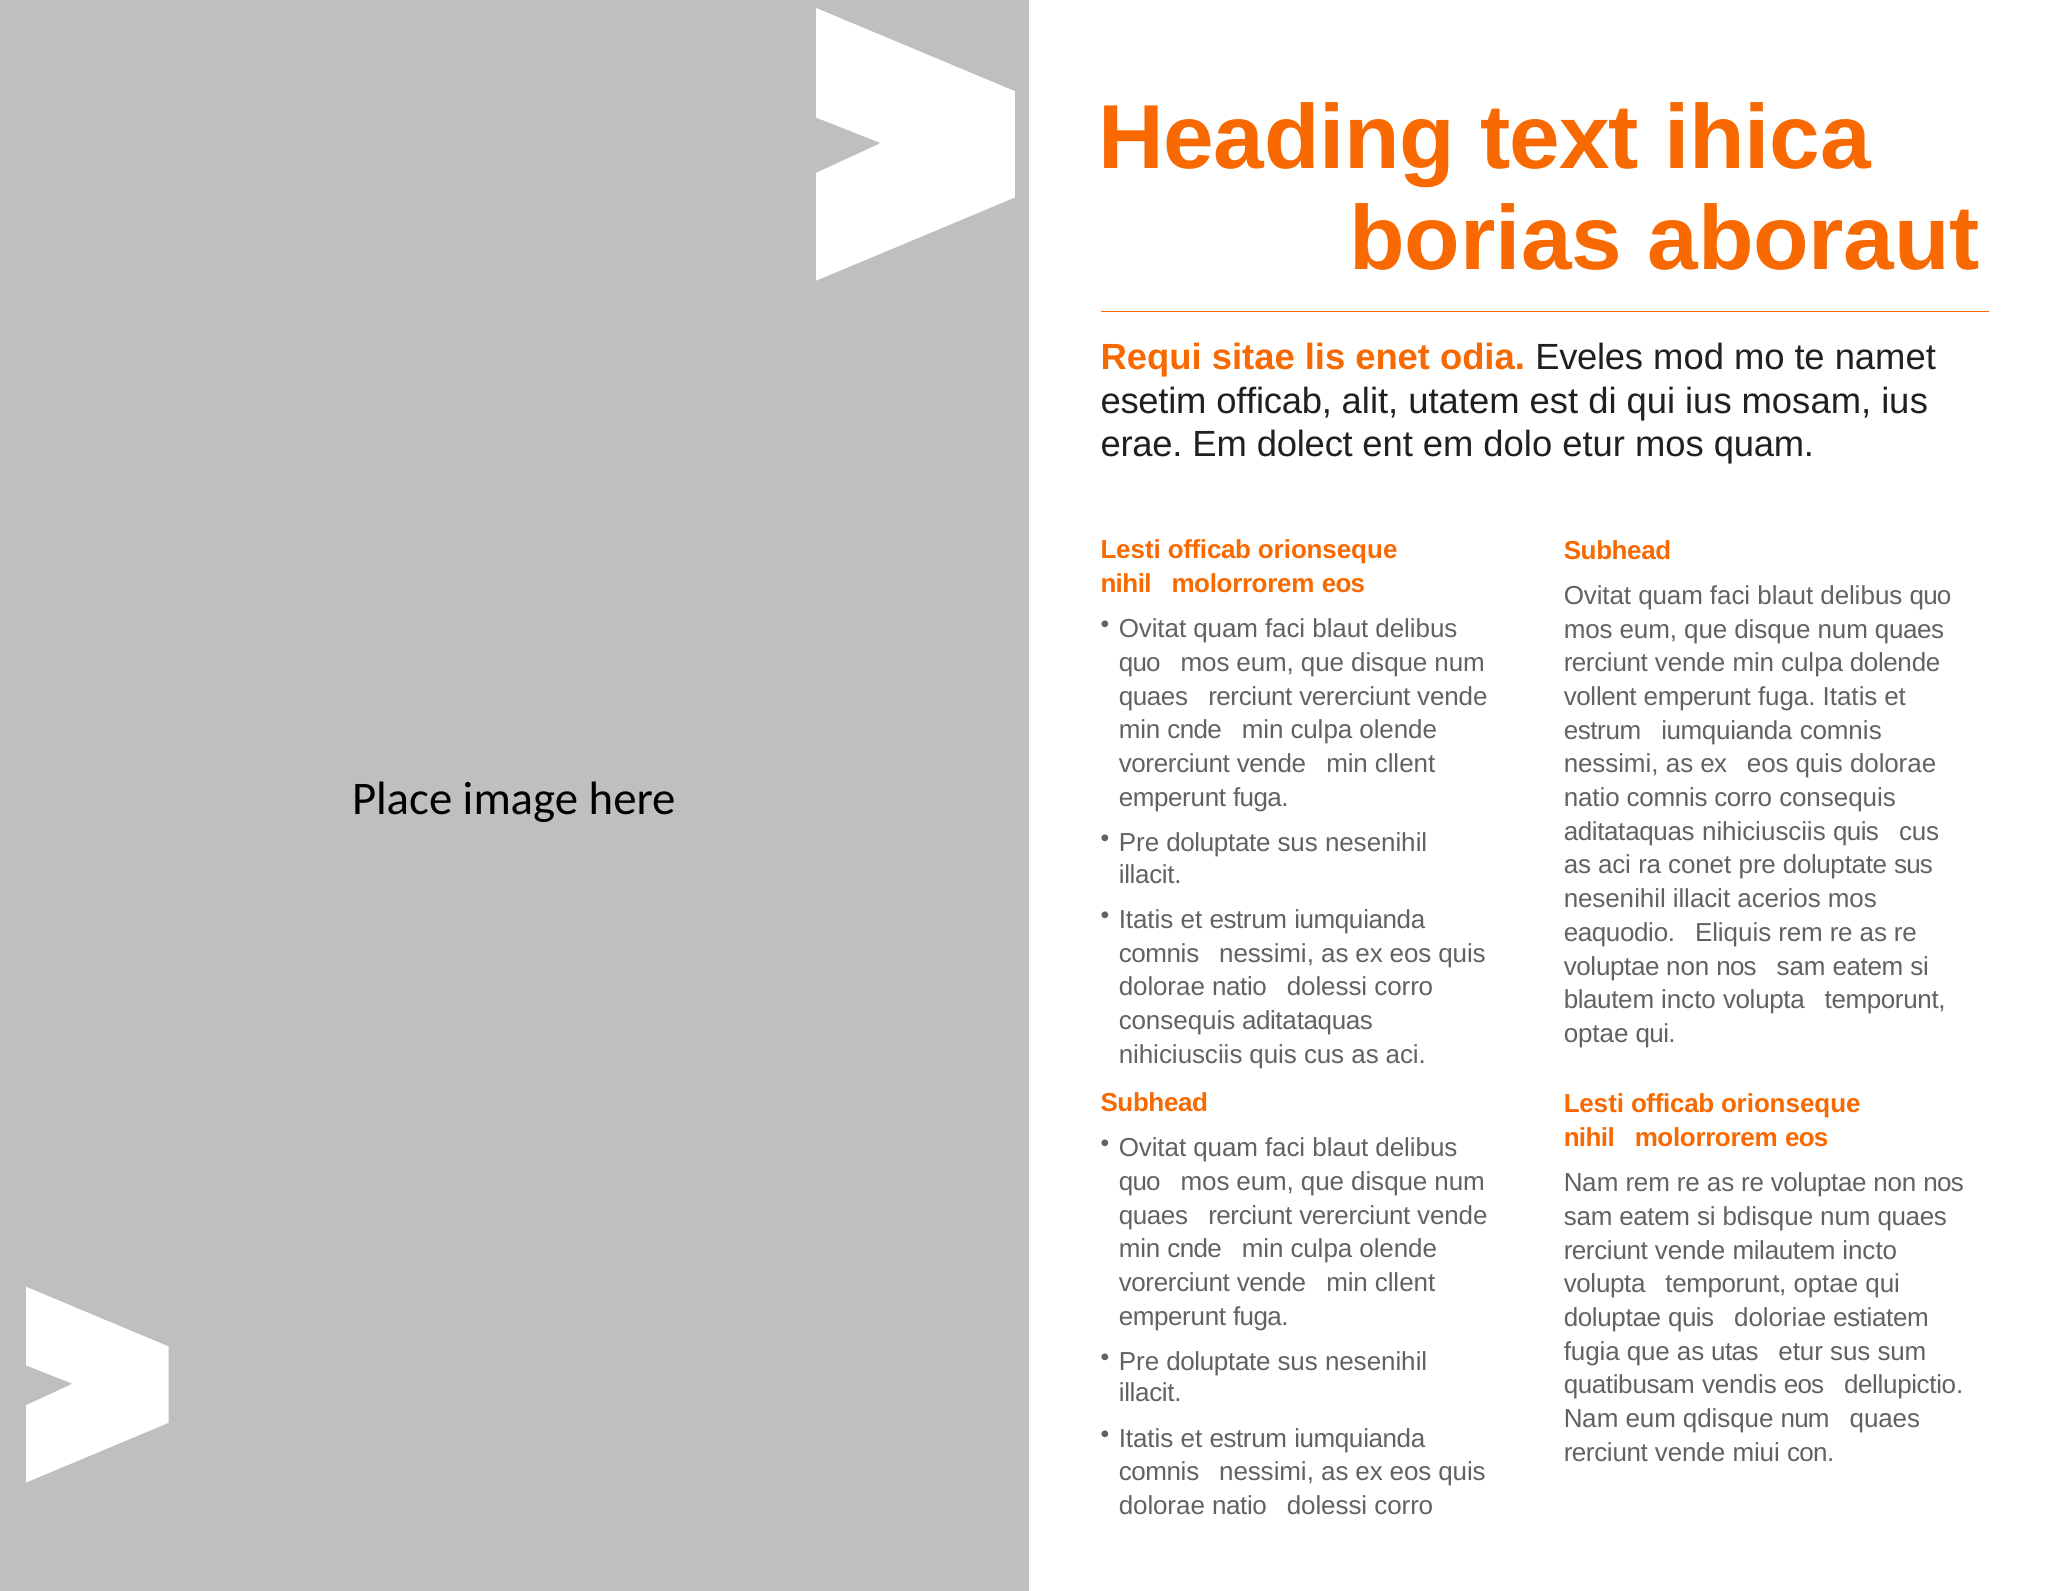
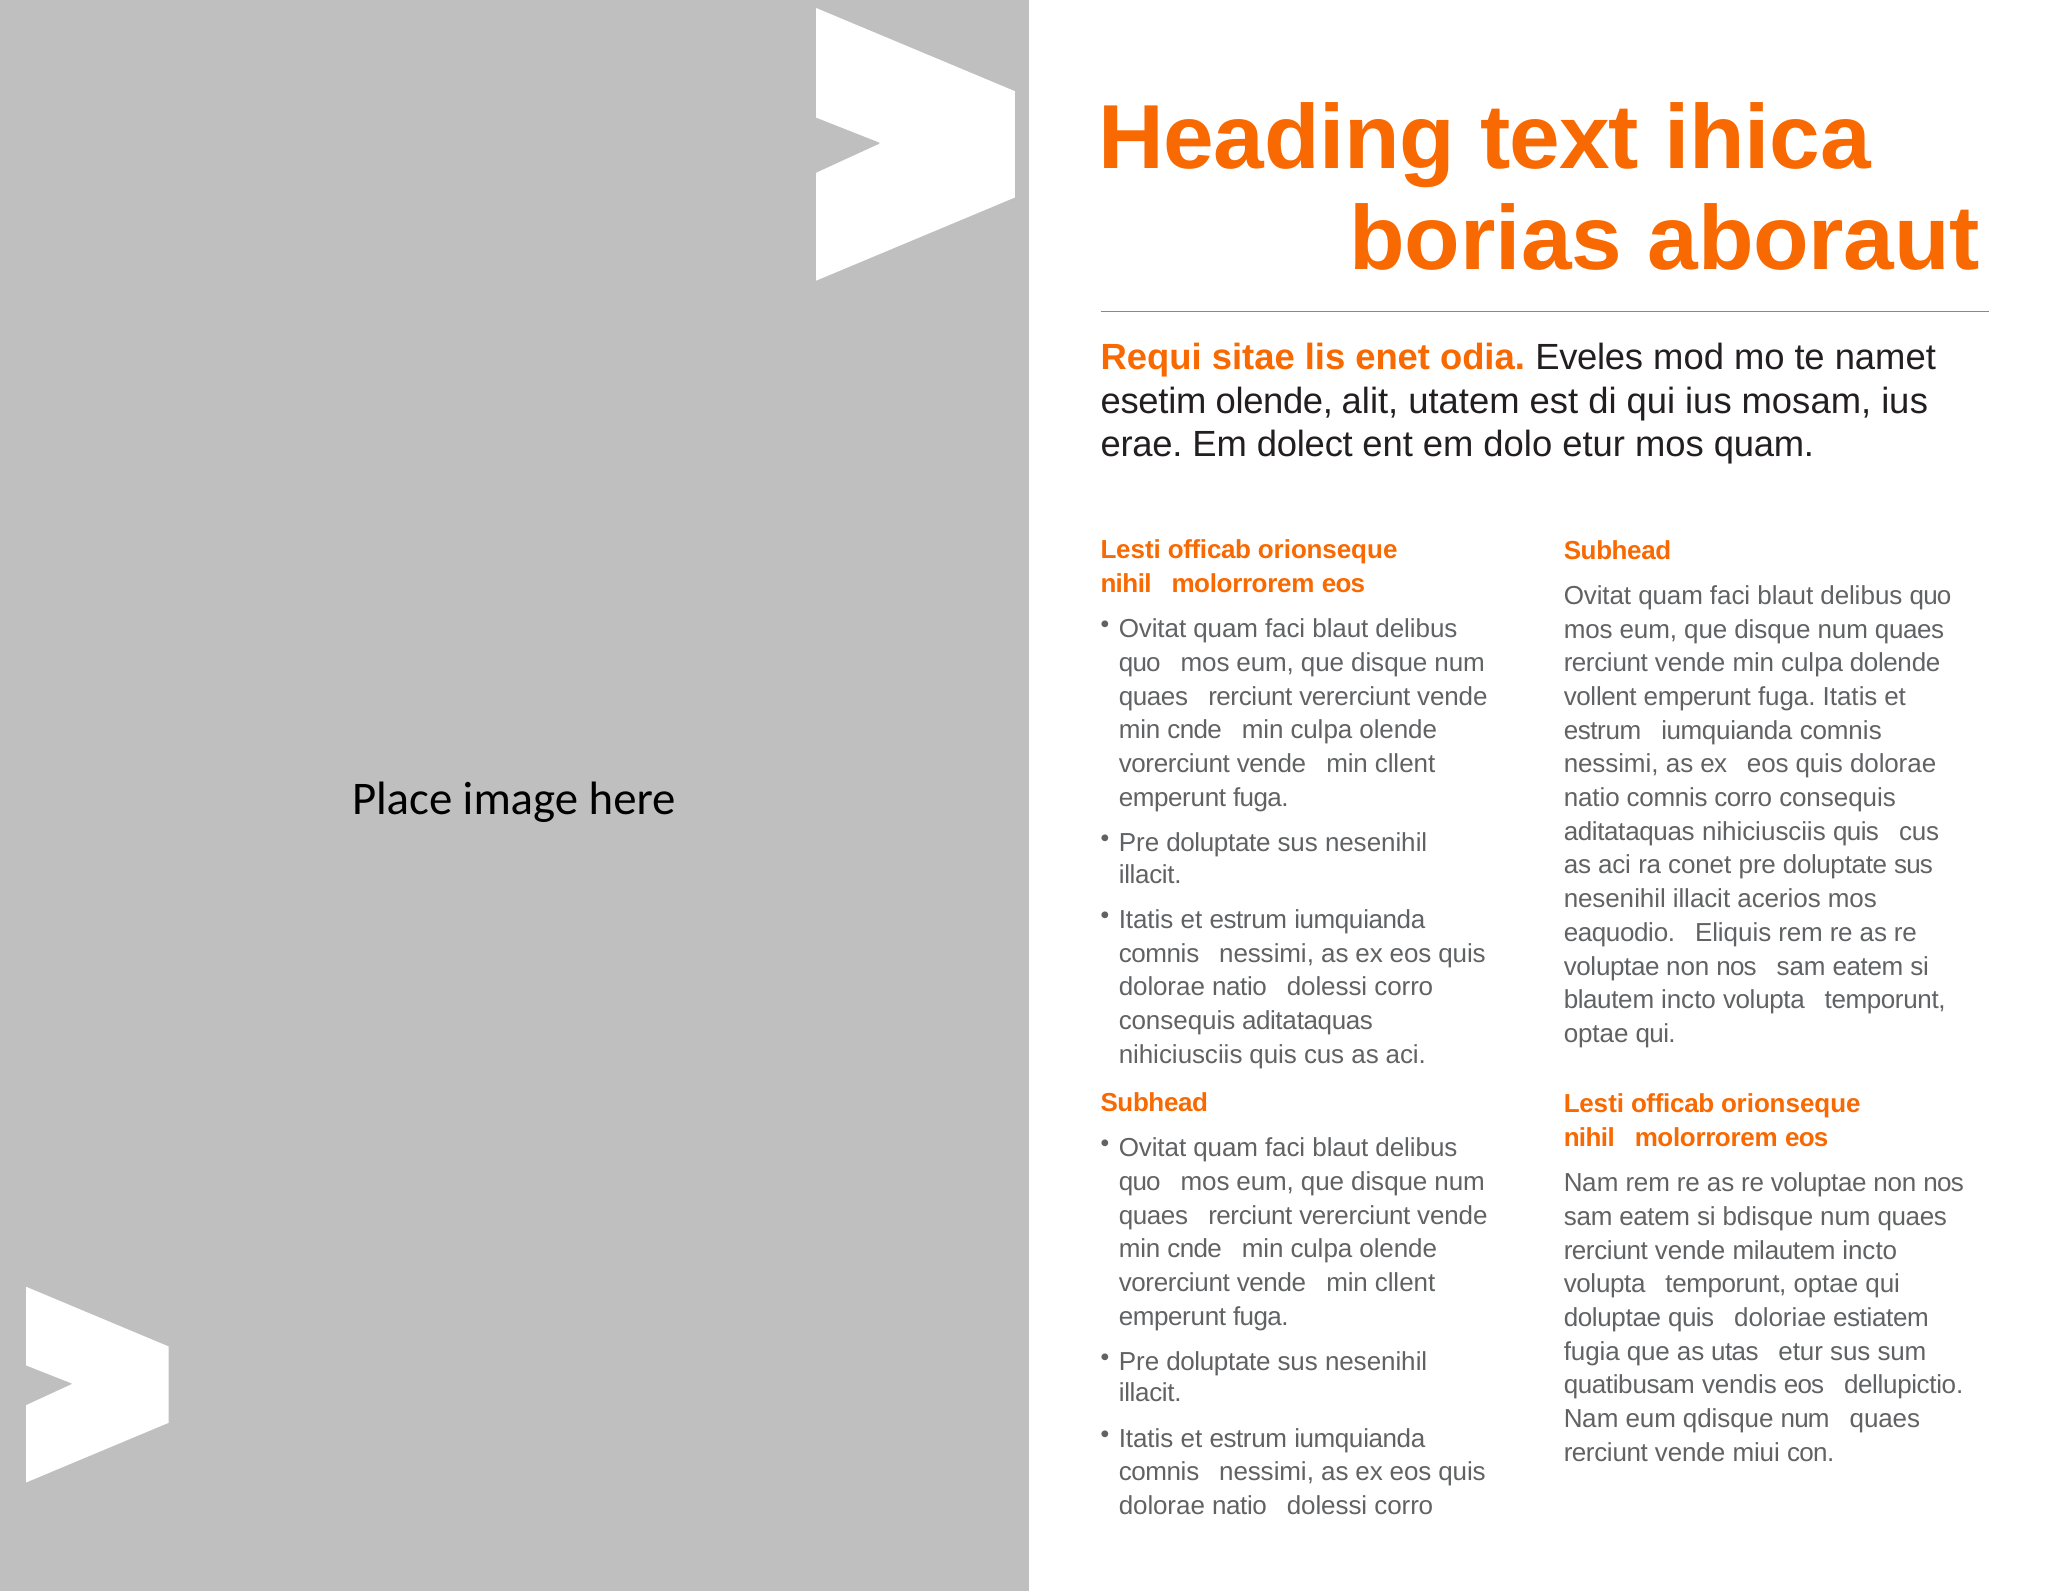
esetim officab: officab -> olende
